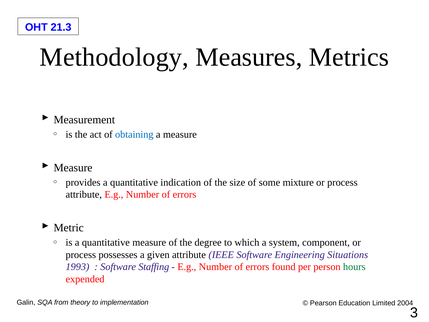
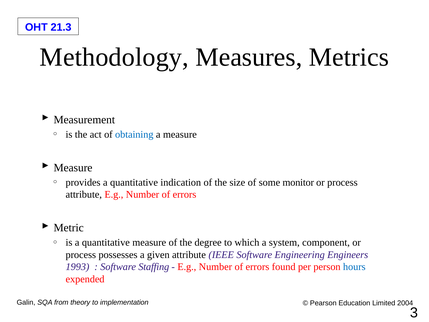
mixture: mixture -> monitor
Situations: Situations -> Engineers
hours colour: green -> blue
